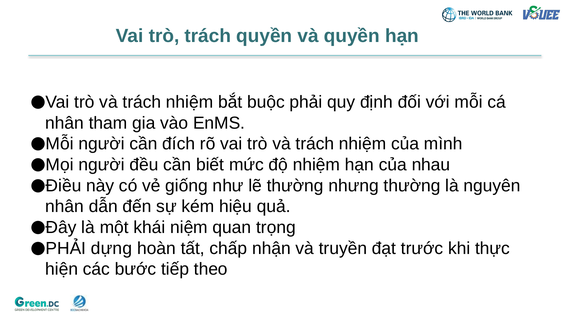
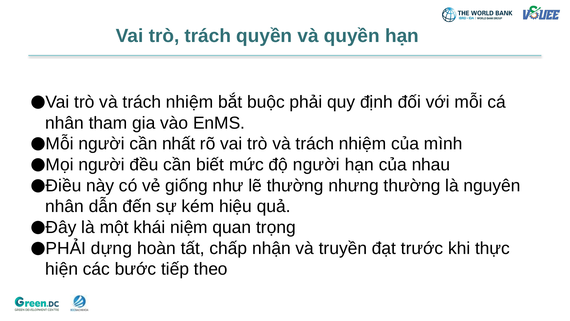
đích: đích -> nhất
độ nhiệm: nhiệm -> người
